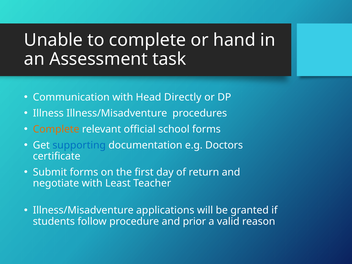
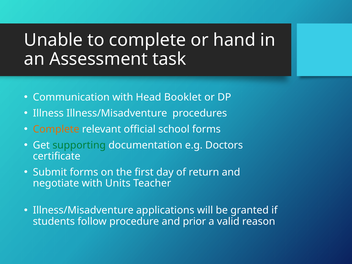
Directly: Directly -> Booklet
supporting colour: blue -> green
Least: Least -> Units
